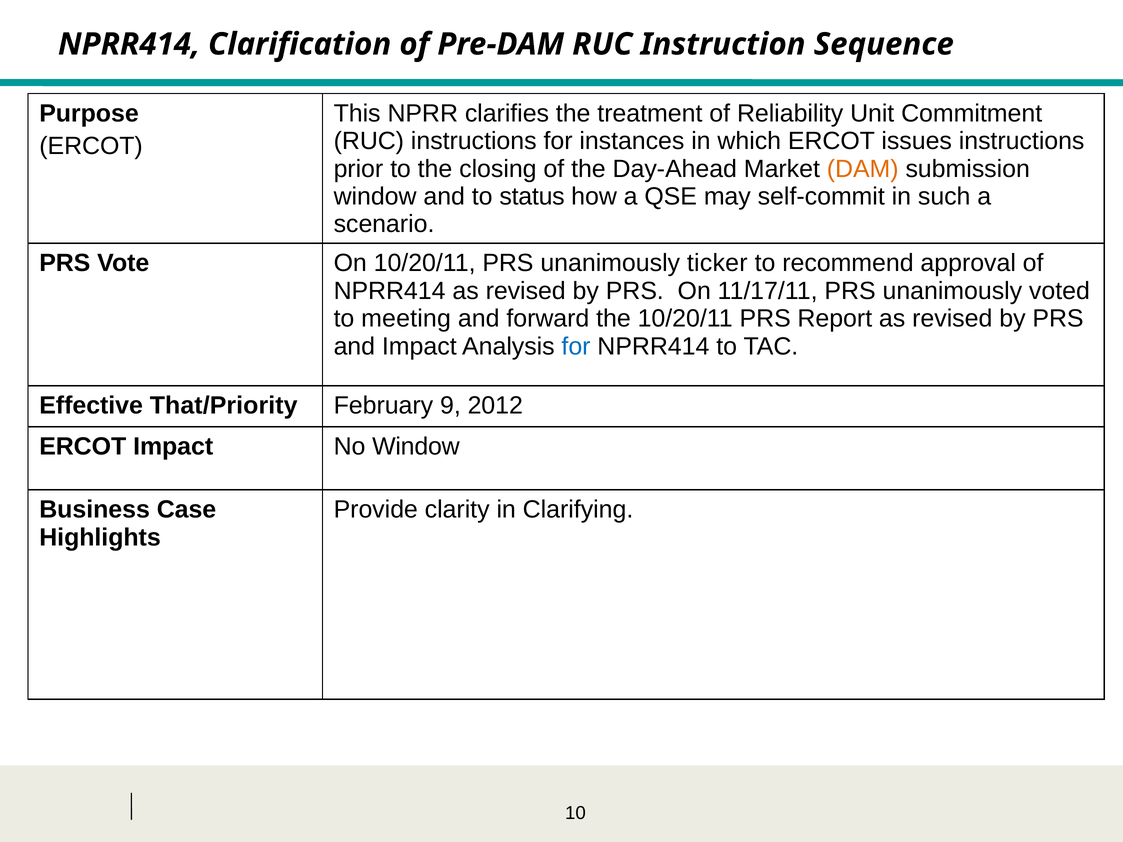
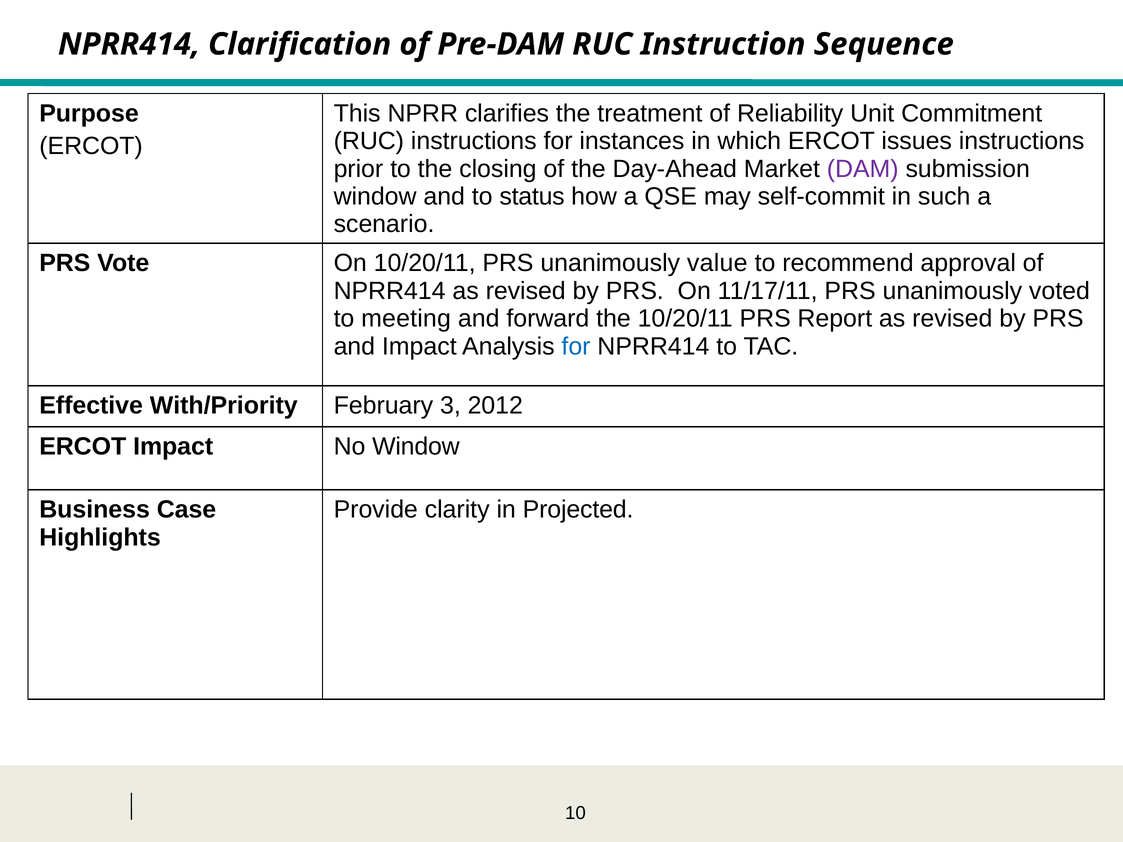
DAM colour: orange -> purple
ticker: ticker -> value
That/Priority: That/Priority -> With/Priority
9: 9 -> 3
Clarifying: Clarifying -> Projected
